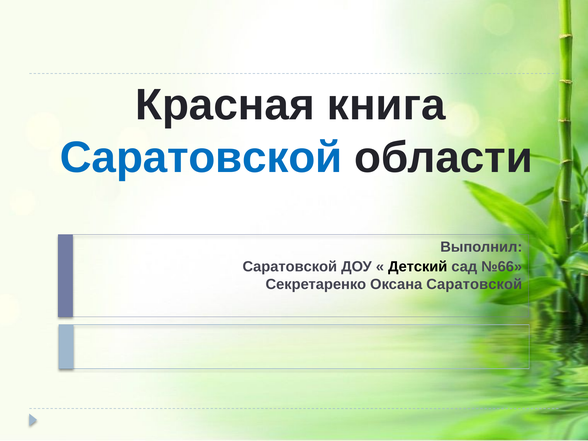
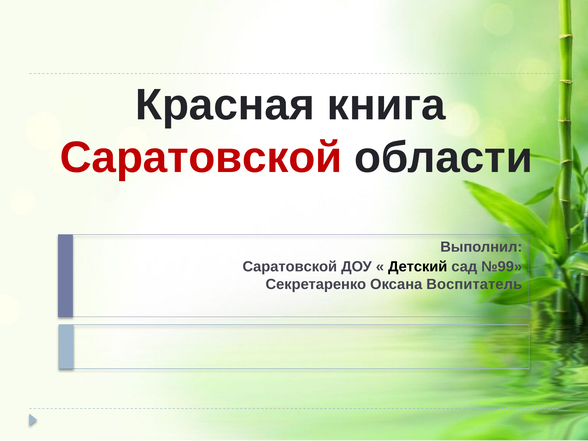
Саратовской at (201, 158) colour: blue -> red
№66: №66 -> №99
Оксана Саратовской: Саратовской -> Воспитатель
